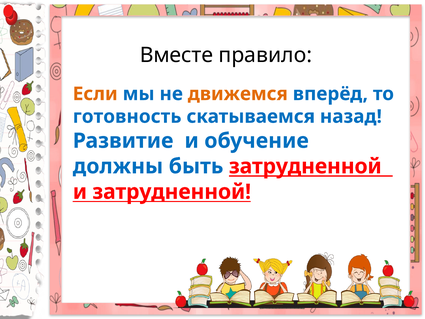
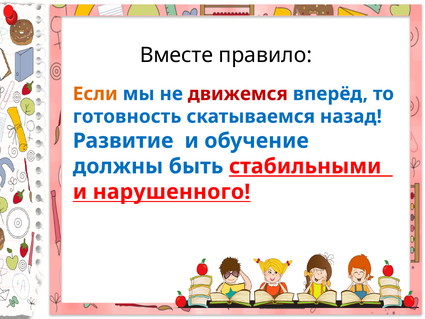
движемся colour: orange -> red
быть затрудненной: затрудненной -> стабильными
и затрудненной: затрудненной -> нарушенного
